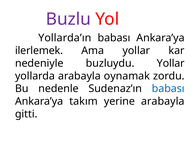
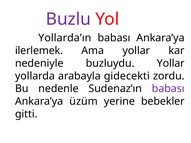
oynamak: oynamak -> gidecekti
babası at (168, 89) colour: blue -> purple
takım: takım -> üzüm
yerine arabayla: arabayla -> bebekler
